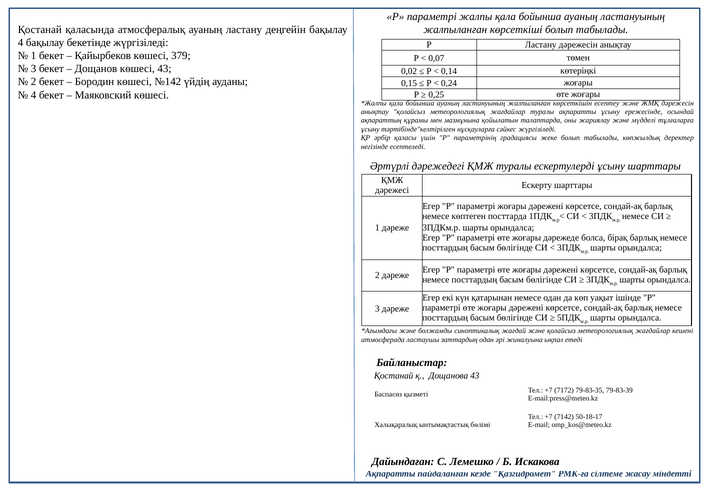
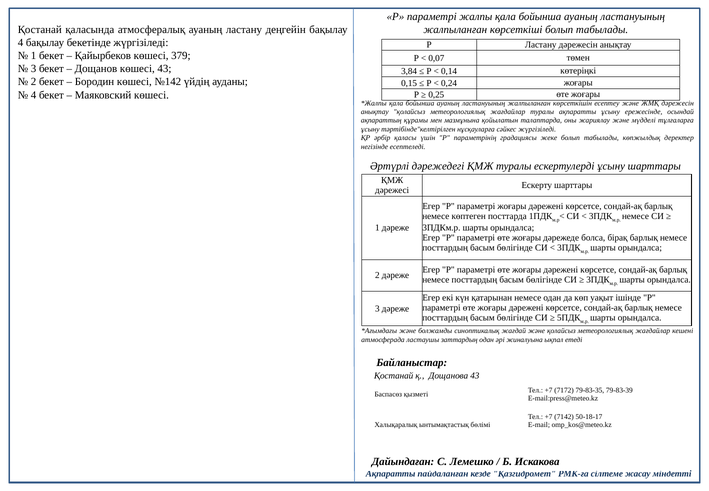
0,02: 0,02 -> 3,84
